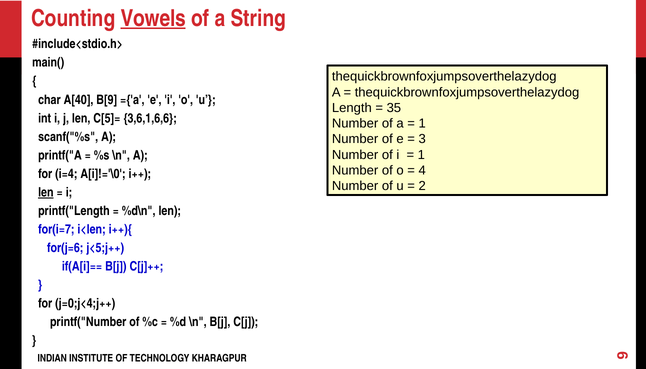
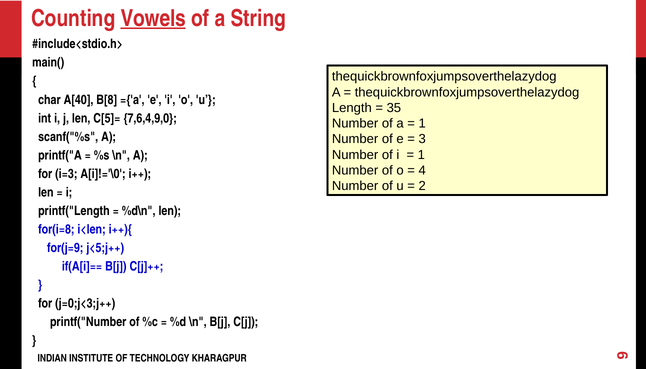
B[9: B[9 -> B[8
3,6,1,6,6: 3,6,1,6,6 -> 7,6,4,9,0
i=4: i=4 -> i=3
len at (46, 192) underline: present -> none
for(i=7: for(i=7 -> for(i=8
for(j=6: for(j=6 -> for(j=9
j=0;j<4;j++: j=0;j<4;j++ -> j=0;j<3;j++
